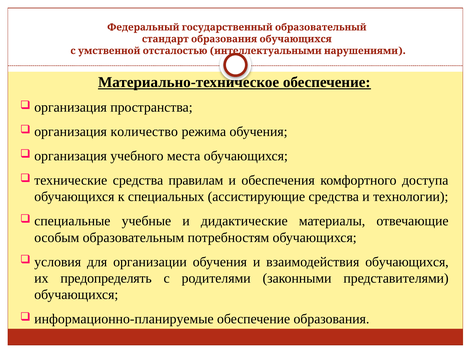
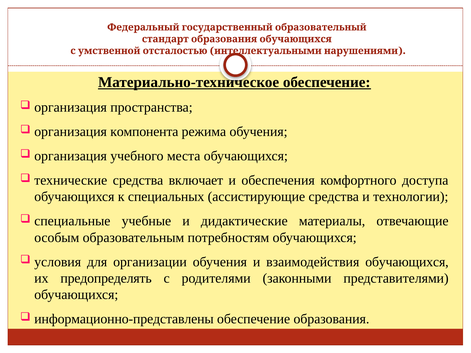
количество: количество -> компонента
правилам: правилам -> включает
информационно-планируемые: информационно-планируемые -> информационно-представлены
